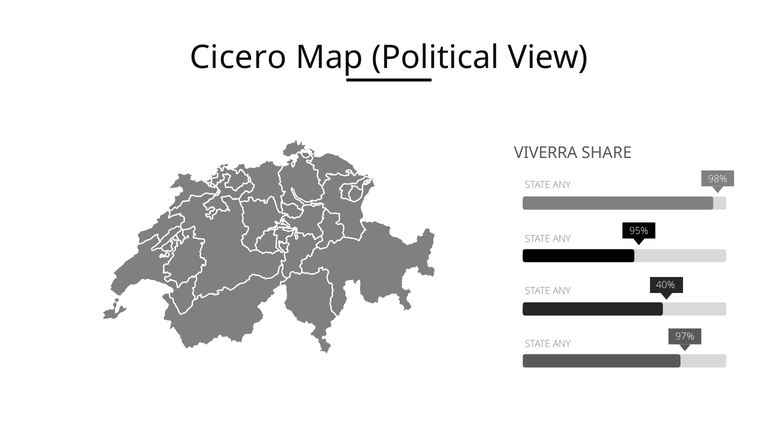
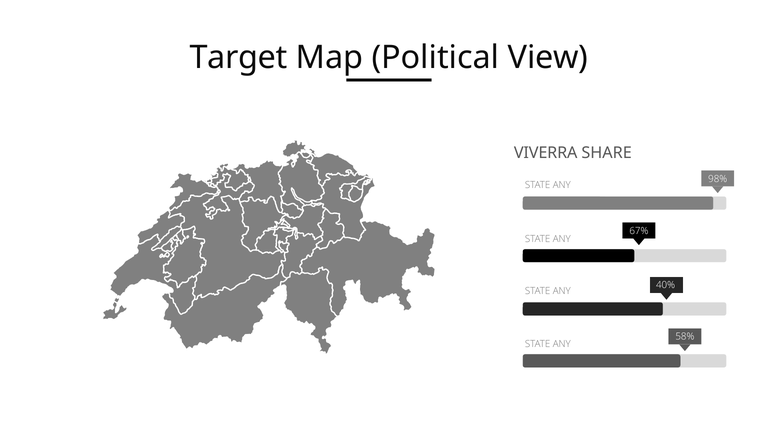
Cicero: Cicero -> Target
95%: 95% -> 67%
97%: 97% -> 58%
